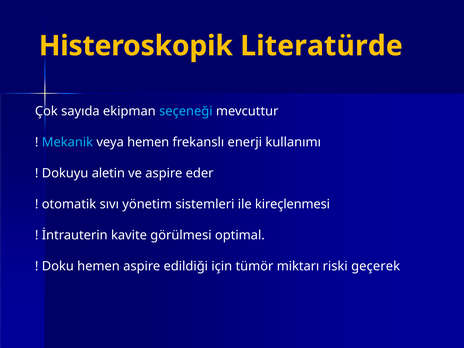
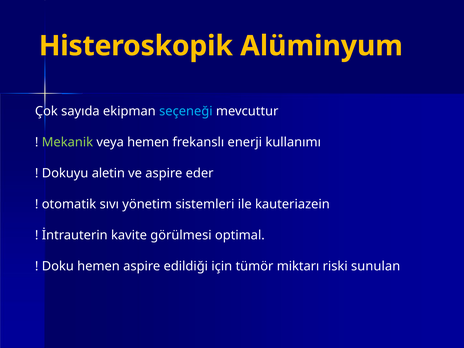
Literatürde: Literatürde -> Alüminyum
Mekanik colour: light blue -> light green
kireçlenmesi: kireçlenmesi -> kauteriazein
geçerek: geçerek -> sunulan
